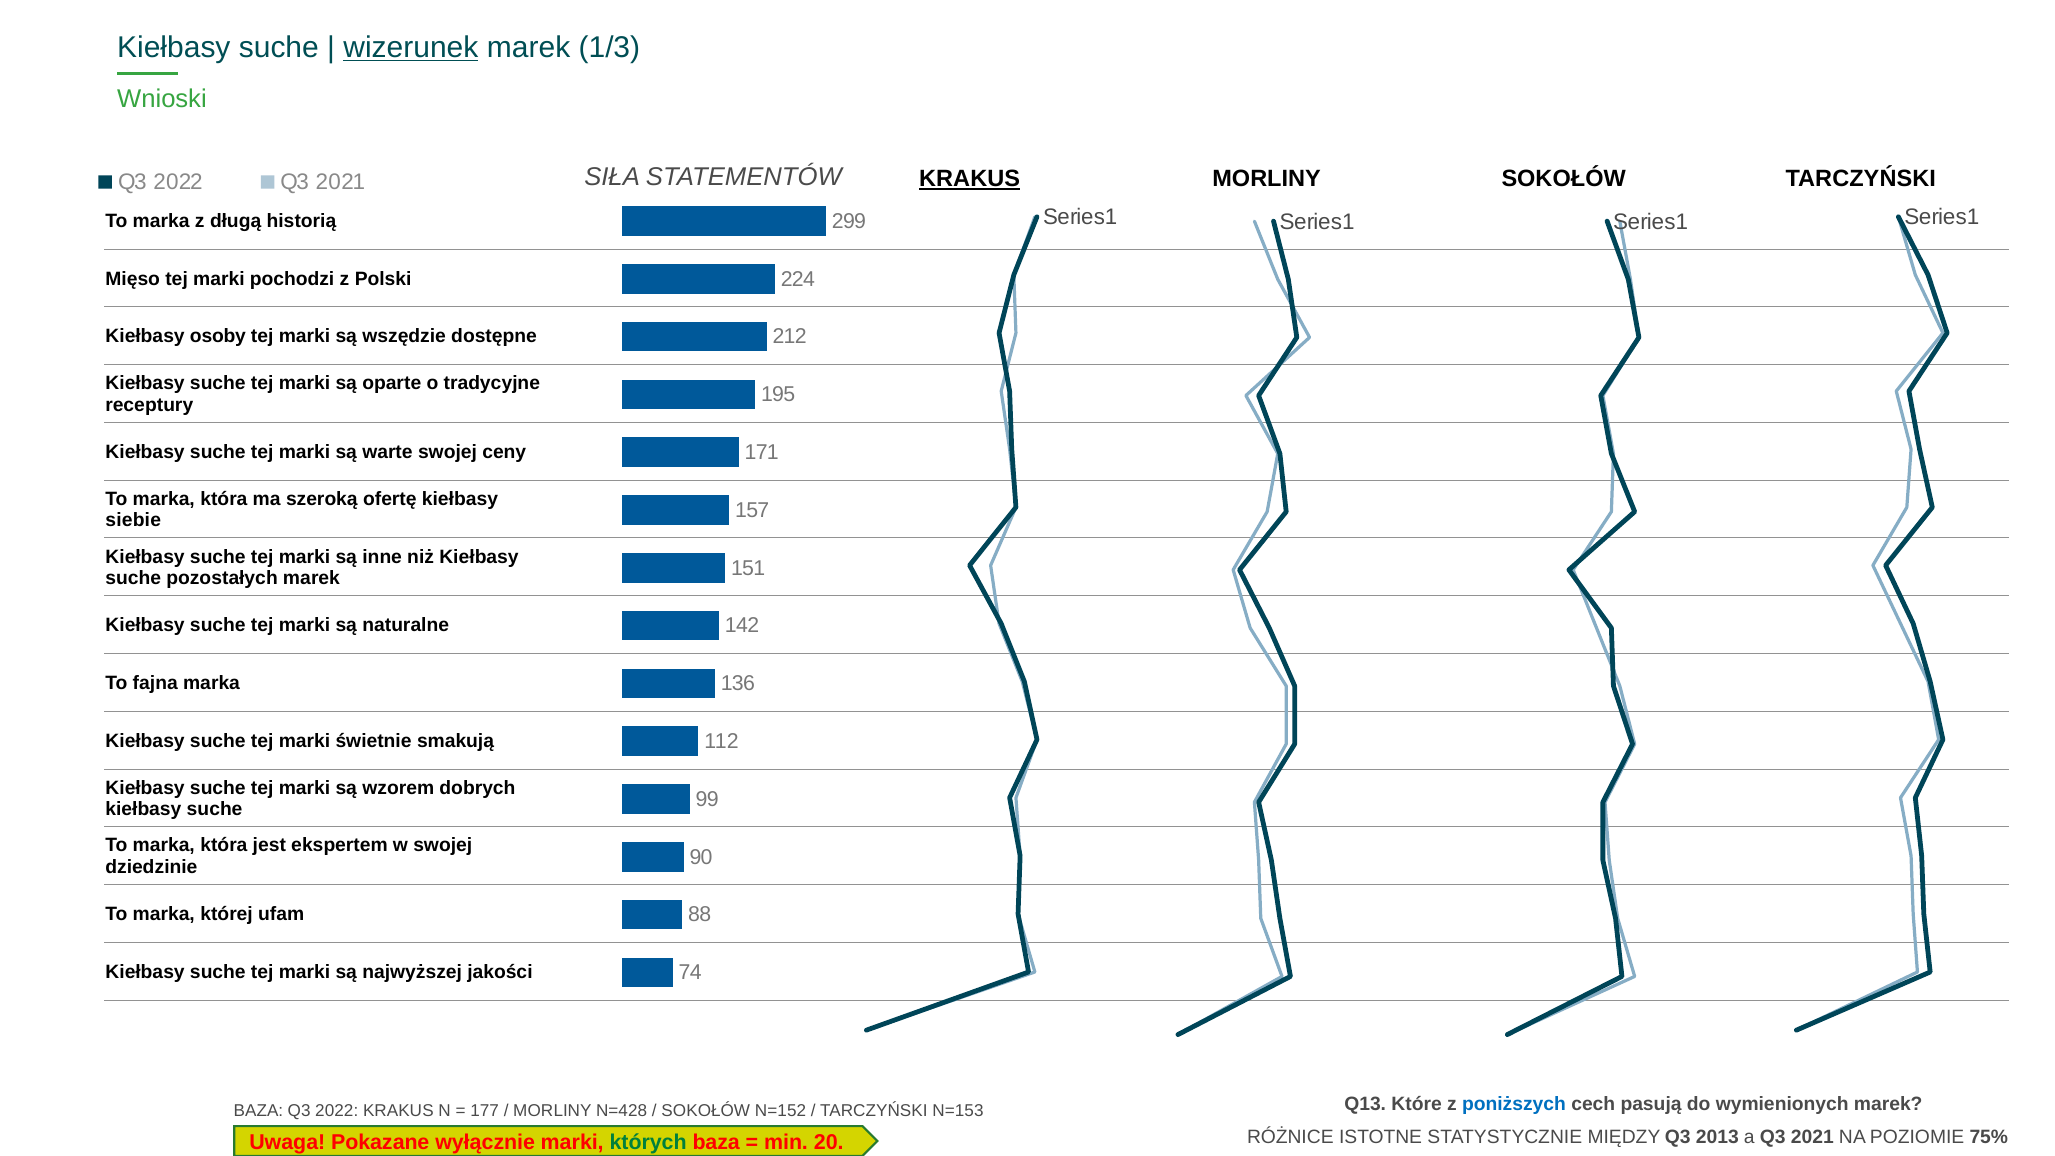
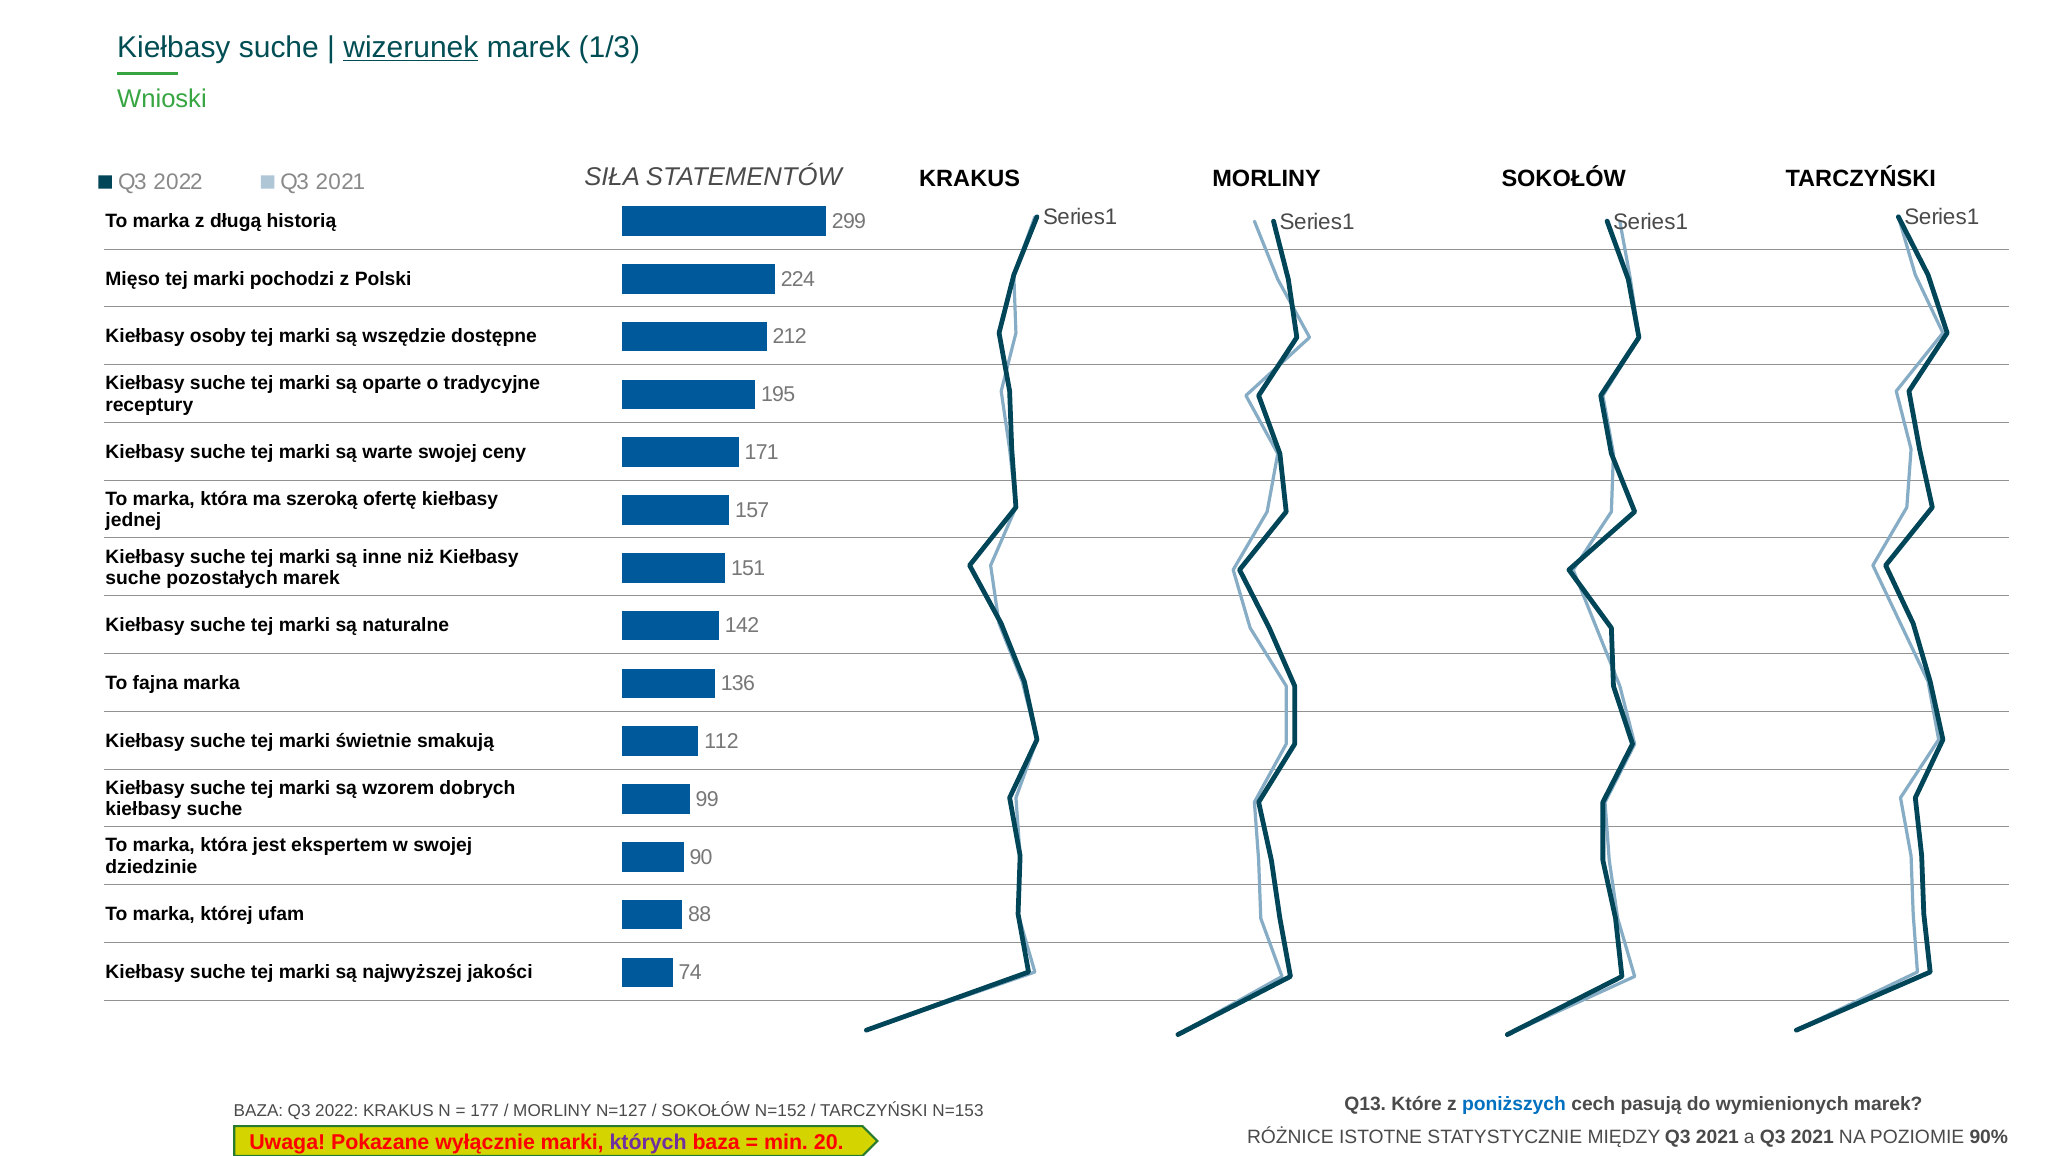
KRAKUS at (970, 179) underline: present -> none
siebie: siebie -> jednej
N=428: N=428 -> N=127
MIĘDZY Q3 2013: 2013 -> 2021
75%: 75% -> 90%
których colour: green -> purple
